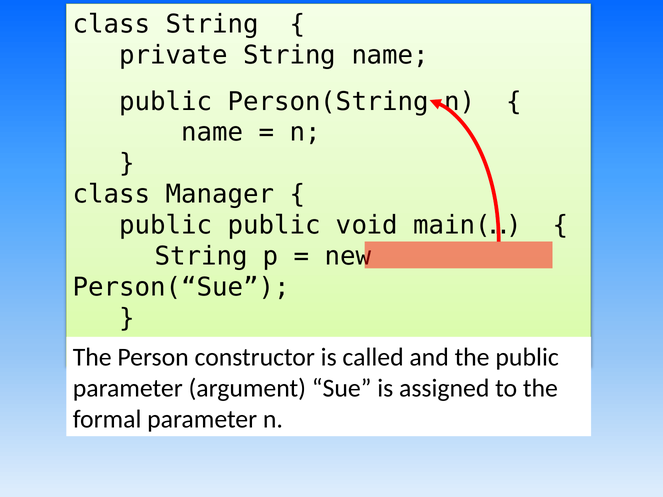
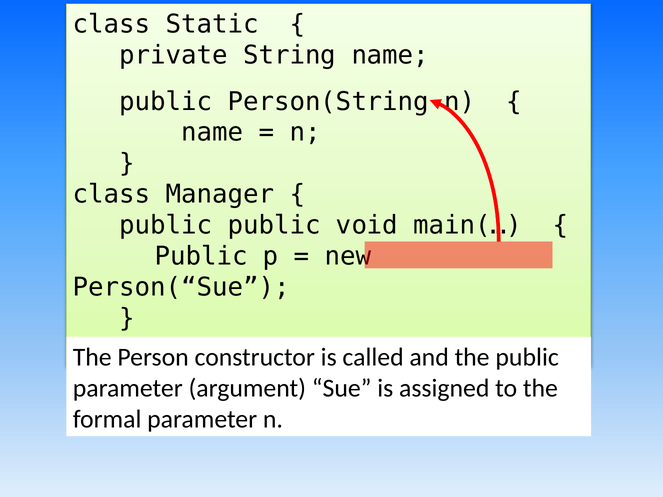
class String: String -> Static
String at (201, 256): String -> Public
